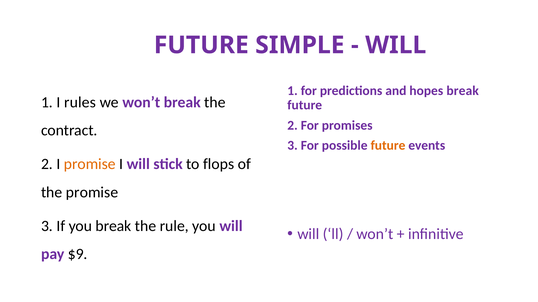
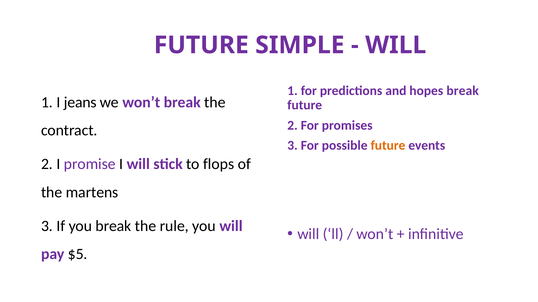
rules: rules -> jeans
promise at (90, 164) colour: orange -> purple
the promise: promise -> martens
$9: $9 -> $5
